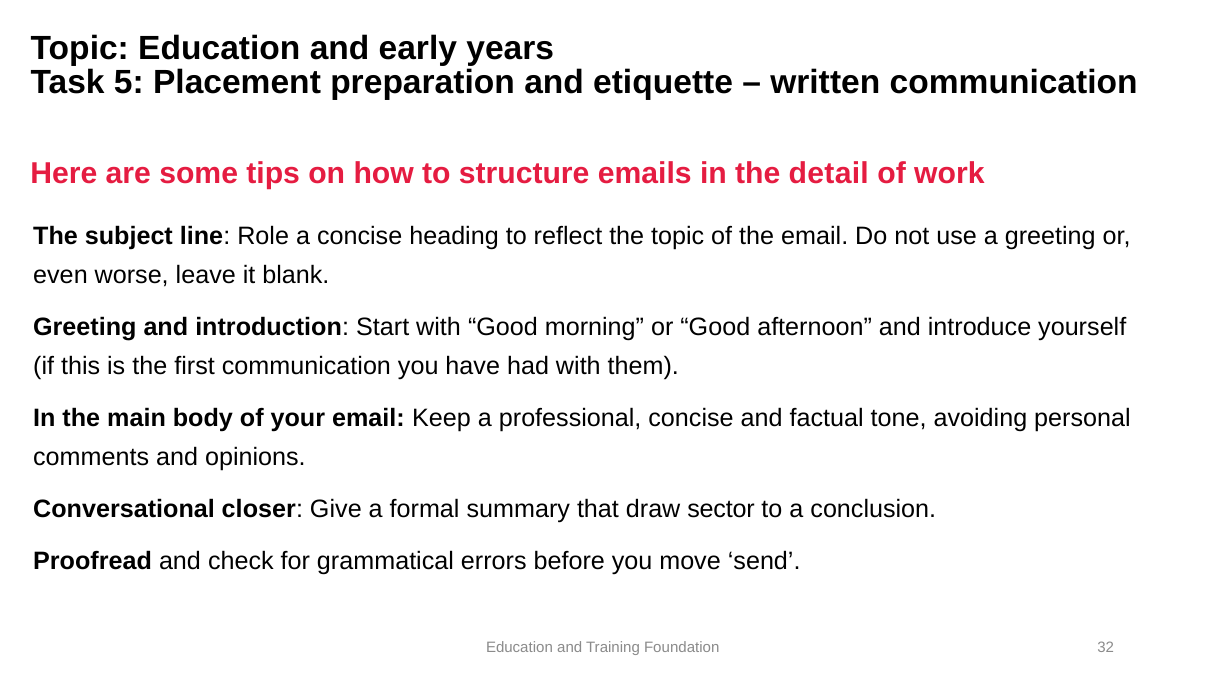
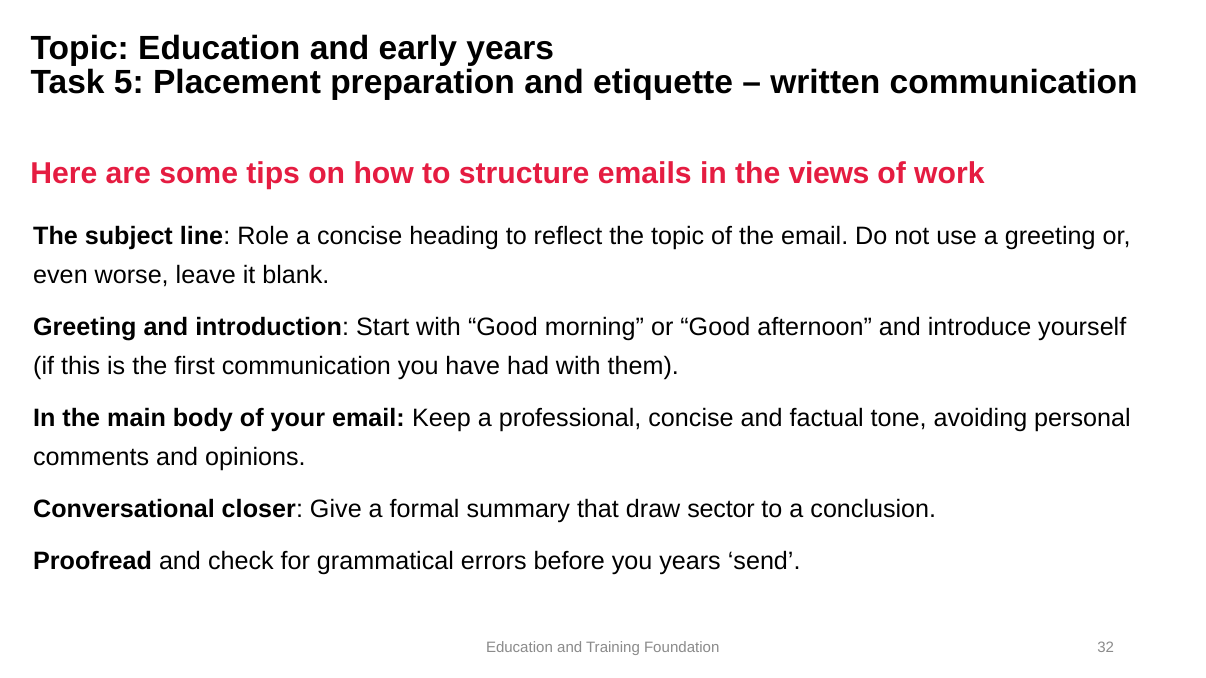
detail: detail -> views
you move: move -> years
